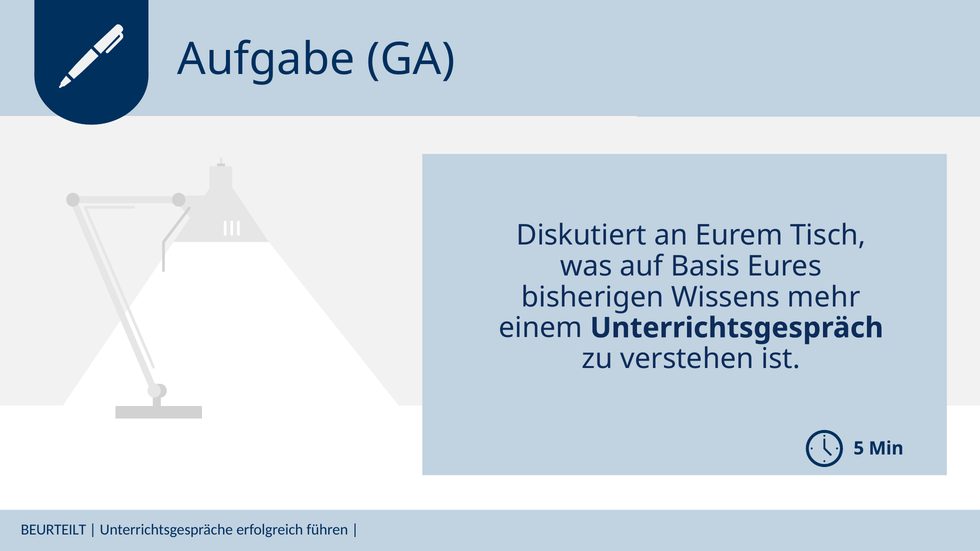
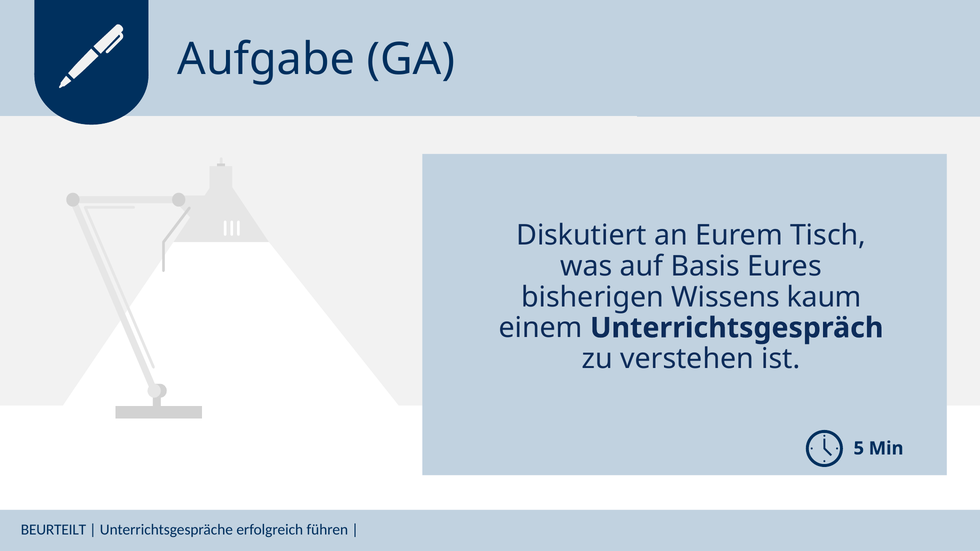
mehr: mehr -> kaum
